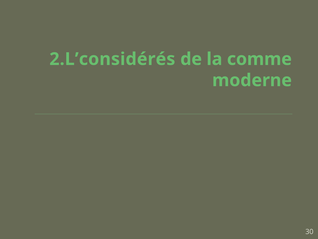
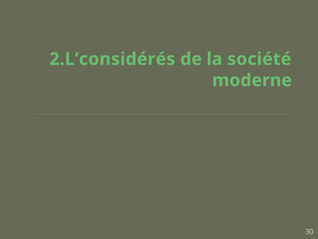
comme: comme -> société
